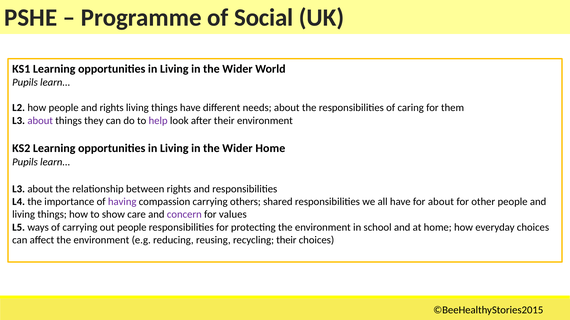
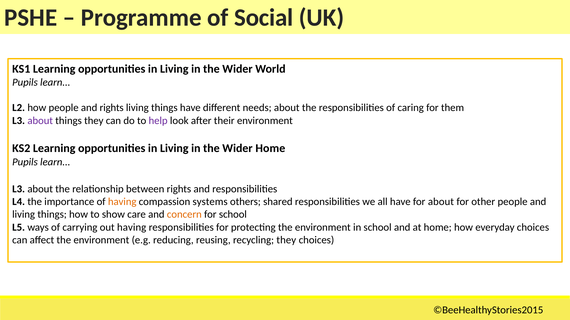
having at (122, 202) colour: purple -> orange
compassion carrying: carrying -> systems
concern colour: purple -> orange
for values: values -> school
out people: people -> having
recycling their: their -> they
